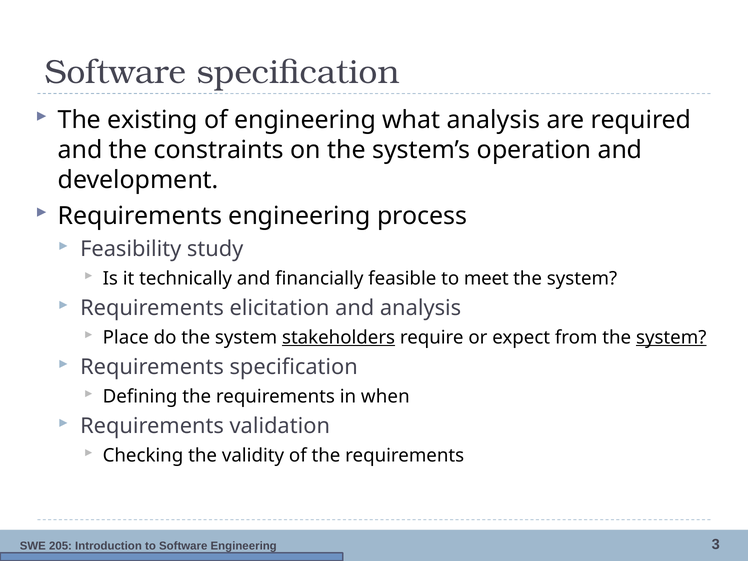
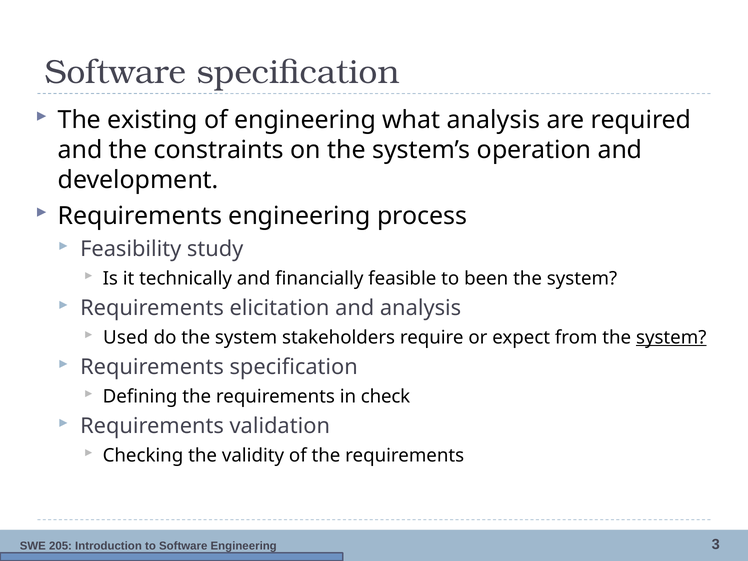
meet: meet -> been
Place: Place -> Used
stakeholders underline: present -> none
when: when -> check
